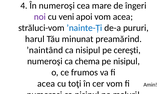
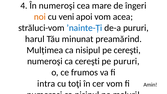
noi colour: purple -> orange
ʼnaintând: ʼnaintând -> Mulțimea
ca chema: chema -> cereşti
pe nisipul: nisipul -> pururi
acea at (46, 84): acea -> intra
